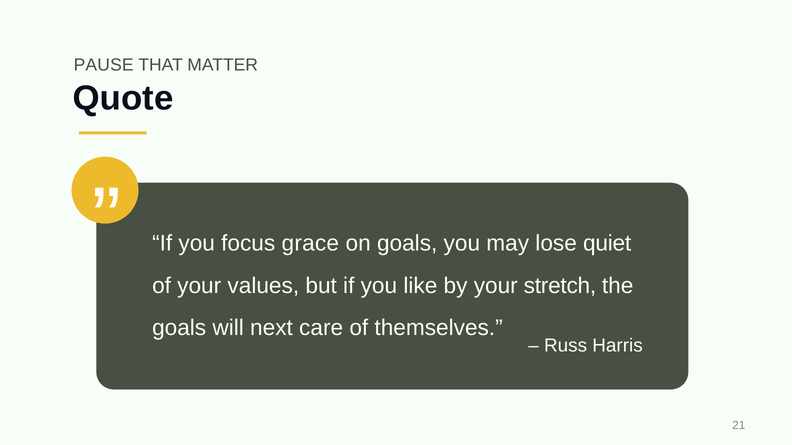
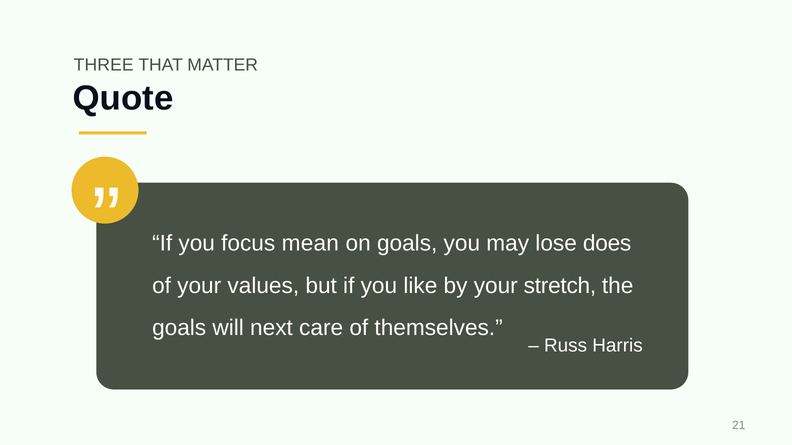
PAUSE: PAUSE -> THREE
grace: grace -> mean
quiet: quiet -> does
